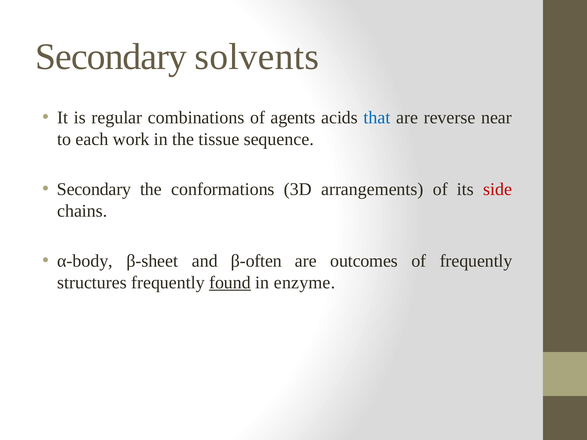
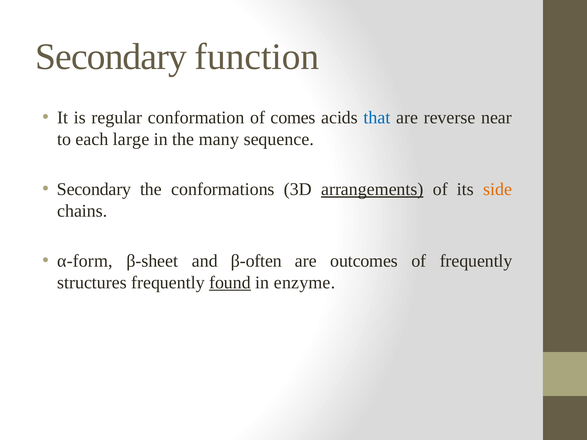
solvents: solvents -> function
combinations: combinations -> conformation
agents: agents -> comes
work: work -> large
tissue: tissue -> many
arrangements underline: none -> present
side colour: red -> orange
α-body: α-body -> α-form
